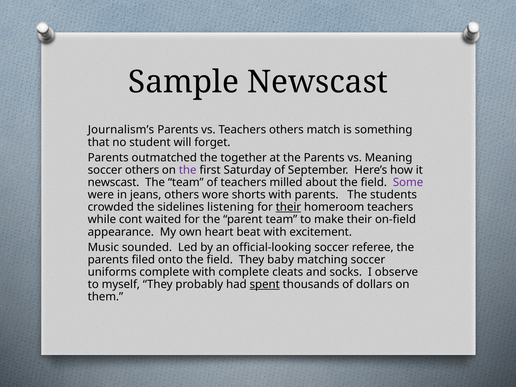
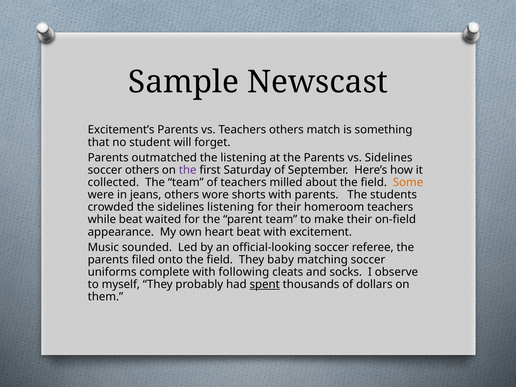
Journalism’s: Journalism’s -> Excitement’s
the together: together -> listening
vs Meaning: Meaning -> Sidelines
newscast at (113, 182): newscast -> collected
Some colour: purple -> orange
their at (288, 207) underline: present -> none
while cont: cont -> beat
with complete: complete -> following
